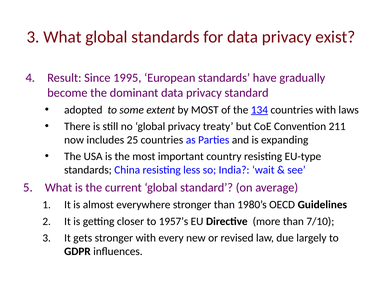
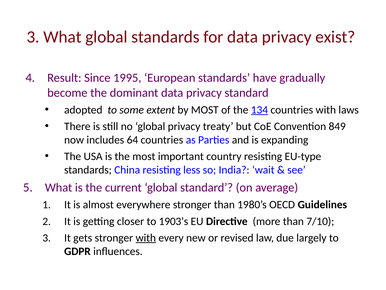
211: 211 -> 849
25: 25 -> 64
1957’s: 1957’s -> 1903’s
with at (146, 237) underline: none -> present
